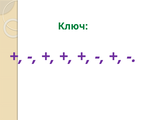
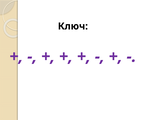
Ключ colour: green -> black
